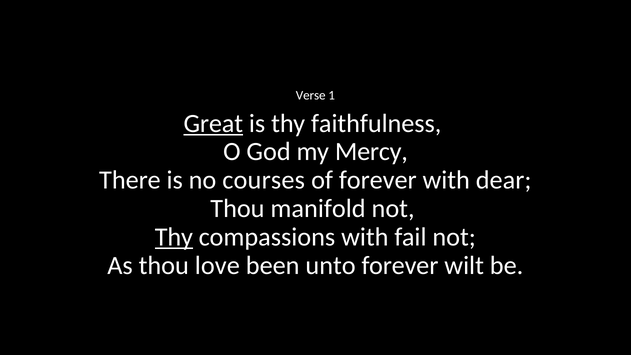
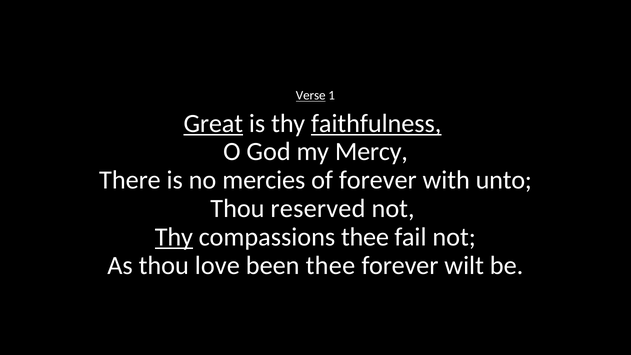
Verse underline: none -> present
faithfulness underline: none -> present
courses: courses -> mercies
dear: dear -> unto
manifold: manifold -> reserved
compassions with: with -> thee
been unto: unto -> thee
